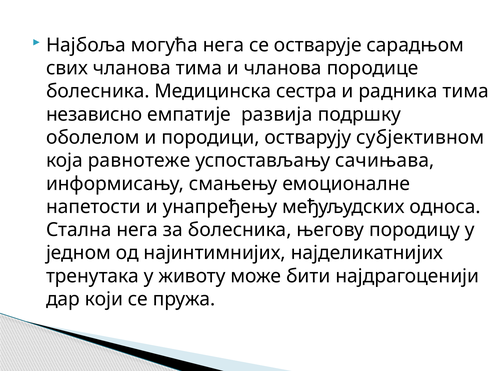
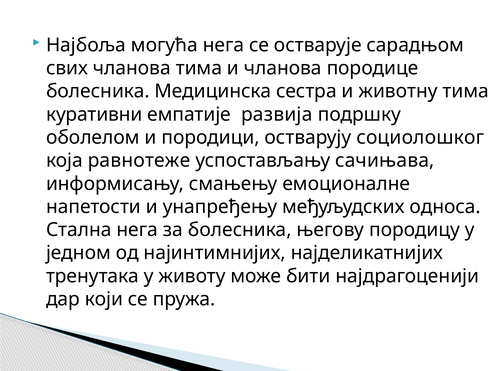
радника: радника -> животну
независно: независно -> куративни
субјективном: субјективном -> социолошког
